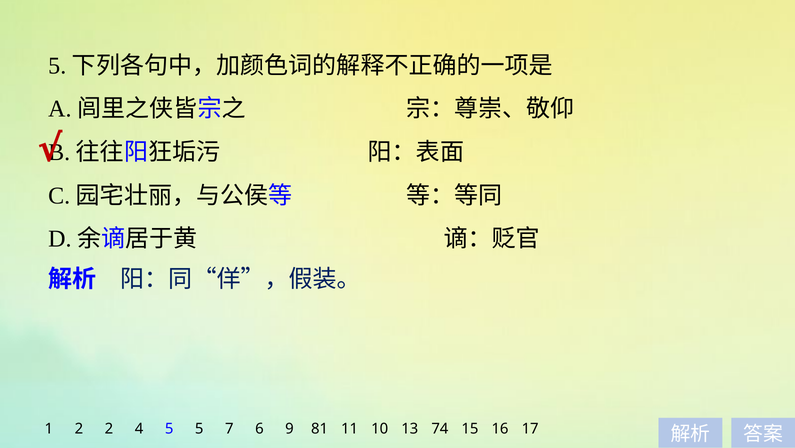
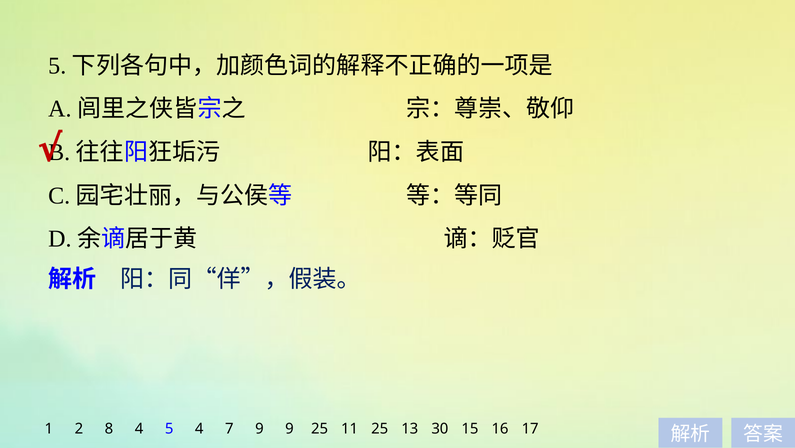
2 2: 2 -> 8
5 5: 5 -> 4
7 6: 6 -> 9
9 81: 81 -> 25
11 10: 10 -> 25
74: 74 -> 30
